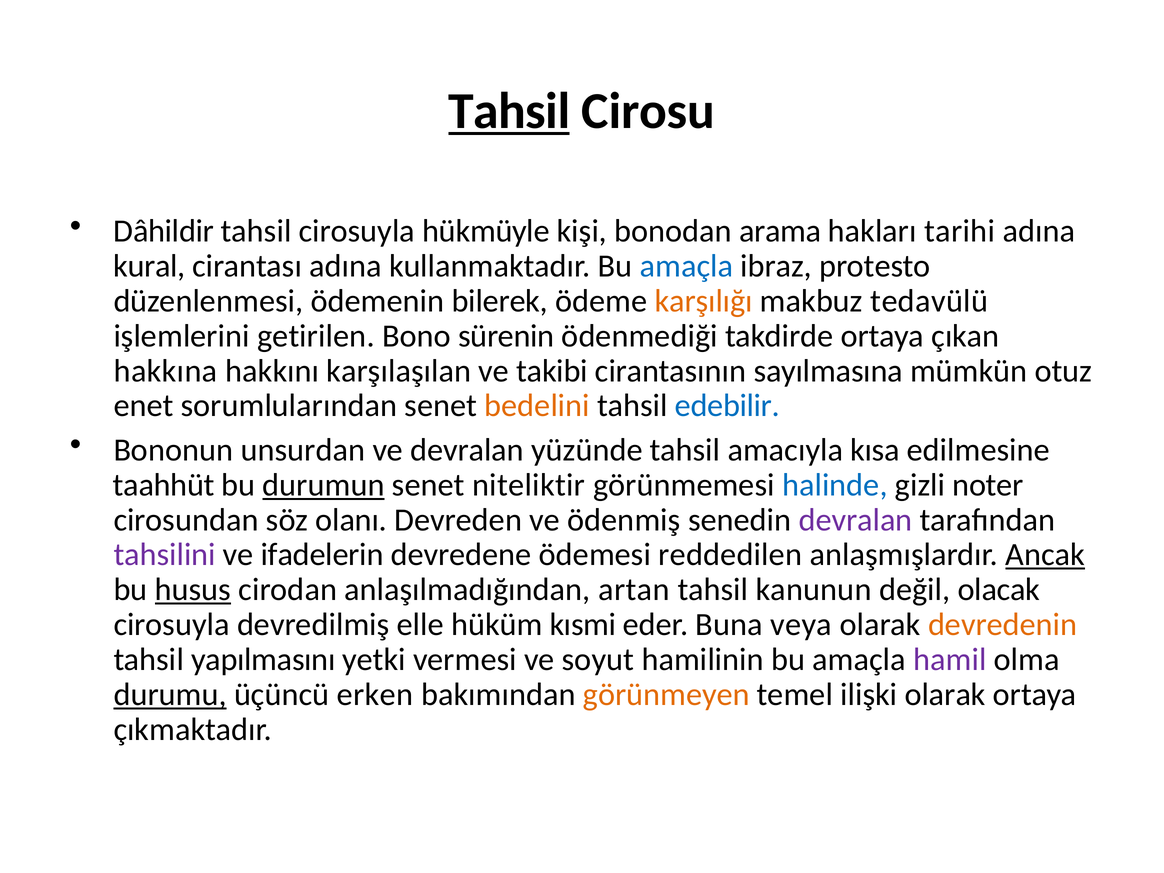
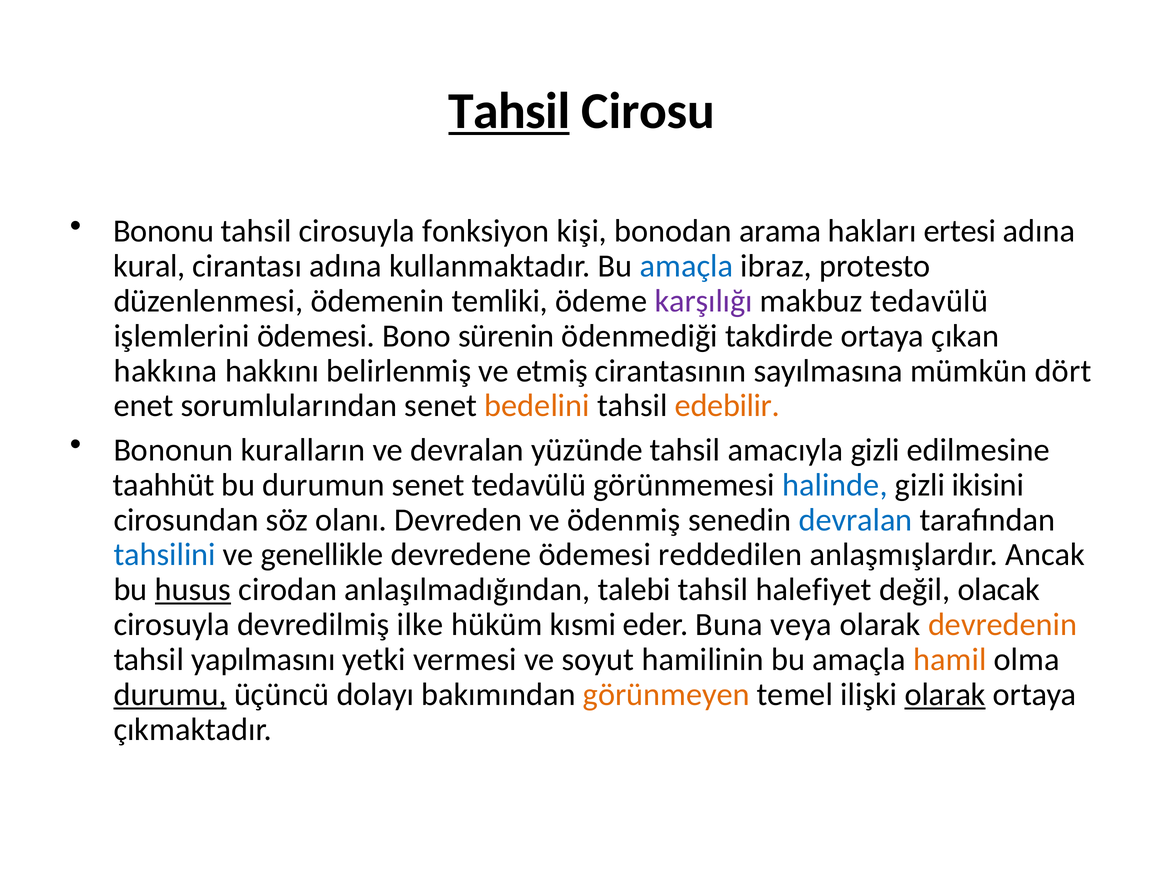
Dâhildir: Dâhildir -> Bononu
hükmüyle: hükmüyle -> fonksiyon
tarihi: tarihi -> ertesi
bilerek: bilerek -> temliki
karşılığı colour: orange -> purple
işlemlerini getirilen: getirilen -> ödemesi
karşılaşılan: karşılaşılan -> belirlenmiş
takibi: takibi -> etmiş
otuz: otuz -> dört
edebilir colour: blue -> orange
unsurdan: unsurdan -> kuralların
amacıyla kısa: kısa -> gizli
durumun underline: present -> none
senet niteliktir: niteliktir -> tedavülü
noter: noter -> ikisini
devralan at (856, 520) colour: purple -> blue
tahsilini colour: purple -> blue
ifadelerin: ifadelerin -> genellikle
Ancak underline: present -> none
artan: artan -> talebi
kanunun: kanunun -> halefiyet
elle: elle -> ilke
hamil colour: purple -> orange
erken: erken -> dolayı
olarak at (945, 694) underline: none -> present
